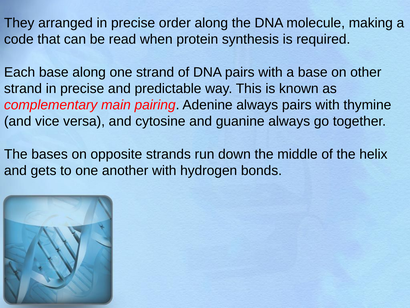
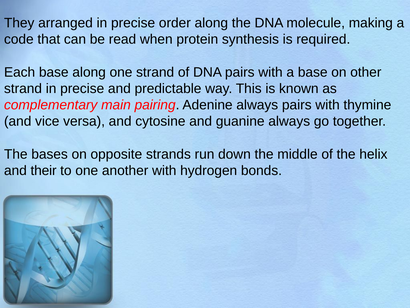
gets: gets -> their
